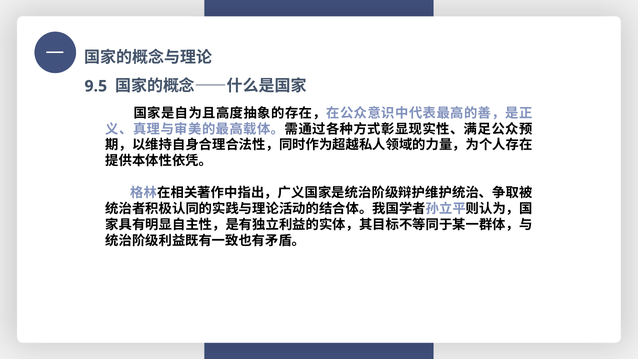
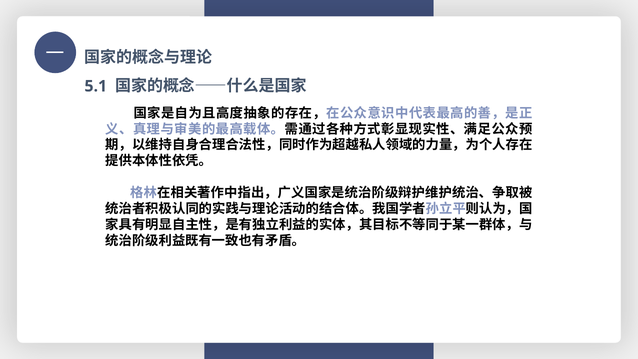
9.5: 9.5 -> 5.1
